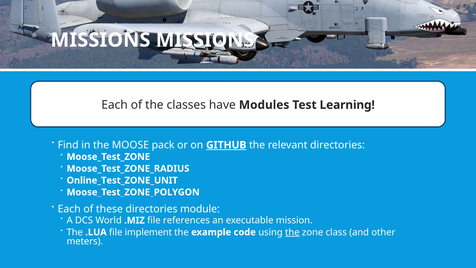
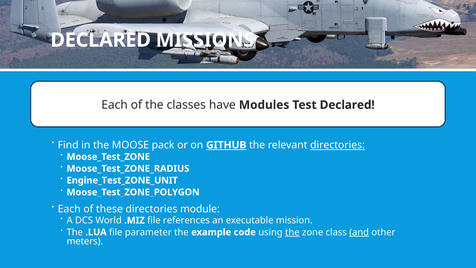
MISSIONS at (100, 40): MISSIONS -> DECLARED
Test Learning: Learning -> Declared
directories at (338, 145) underline: none -> present
Online_Test_ZONE_UNIT: Online_Test_ZONE_UNIT -> Engine_Test_ZONE_UNIT
implement: implement -> parameter
and underline: none -> present
